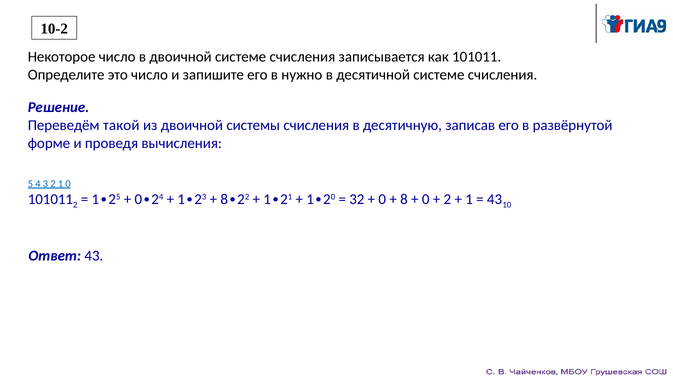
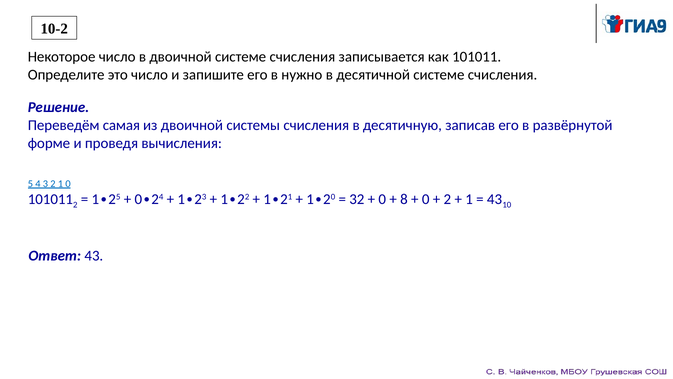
такой: такой -> самая
8 at (224, 199): 8 -> 1
